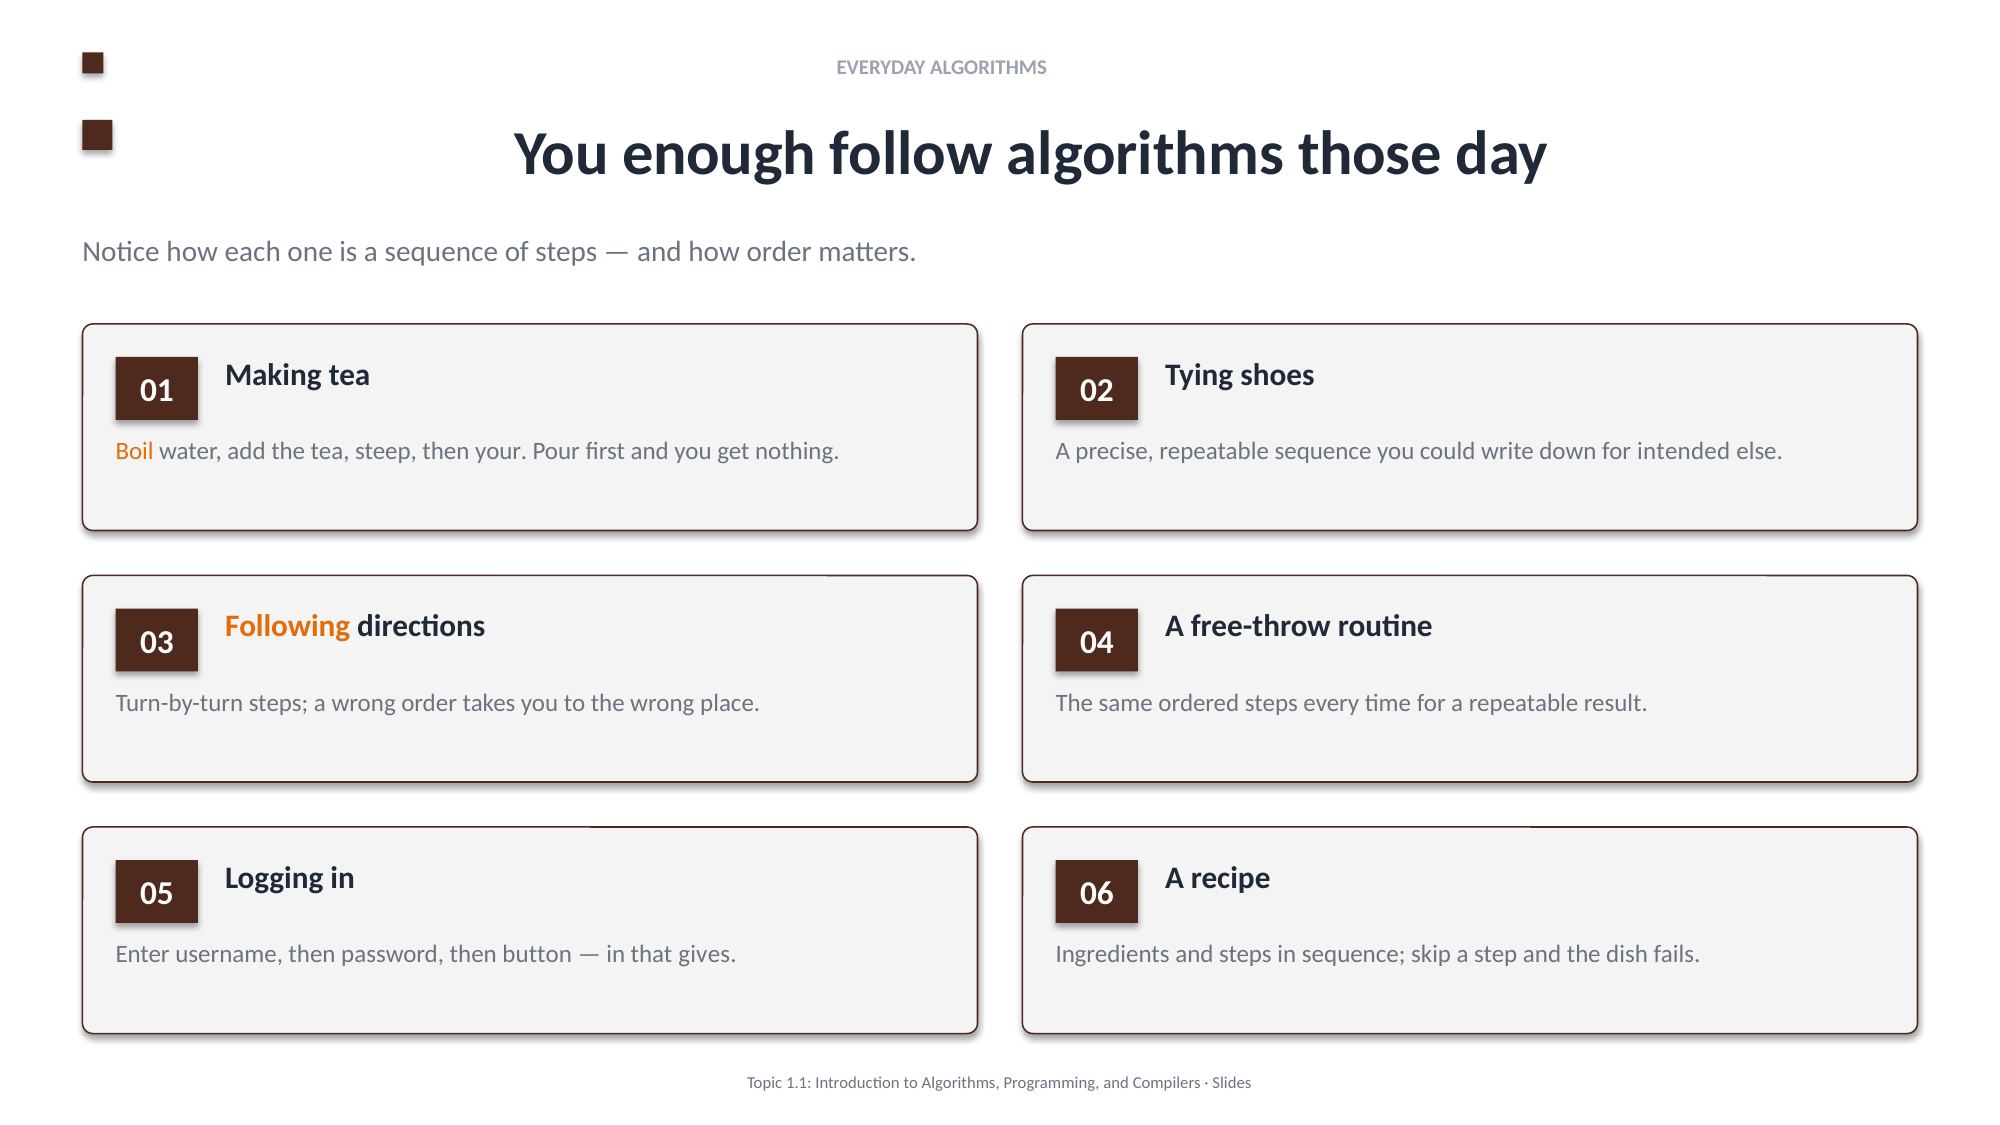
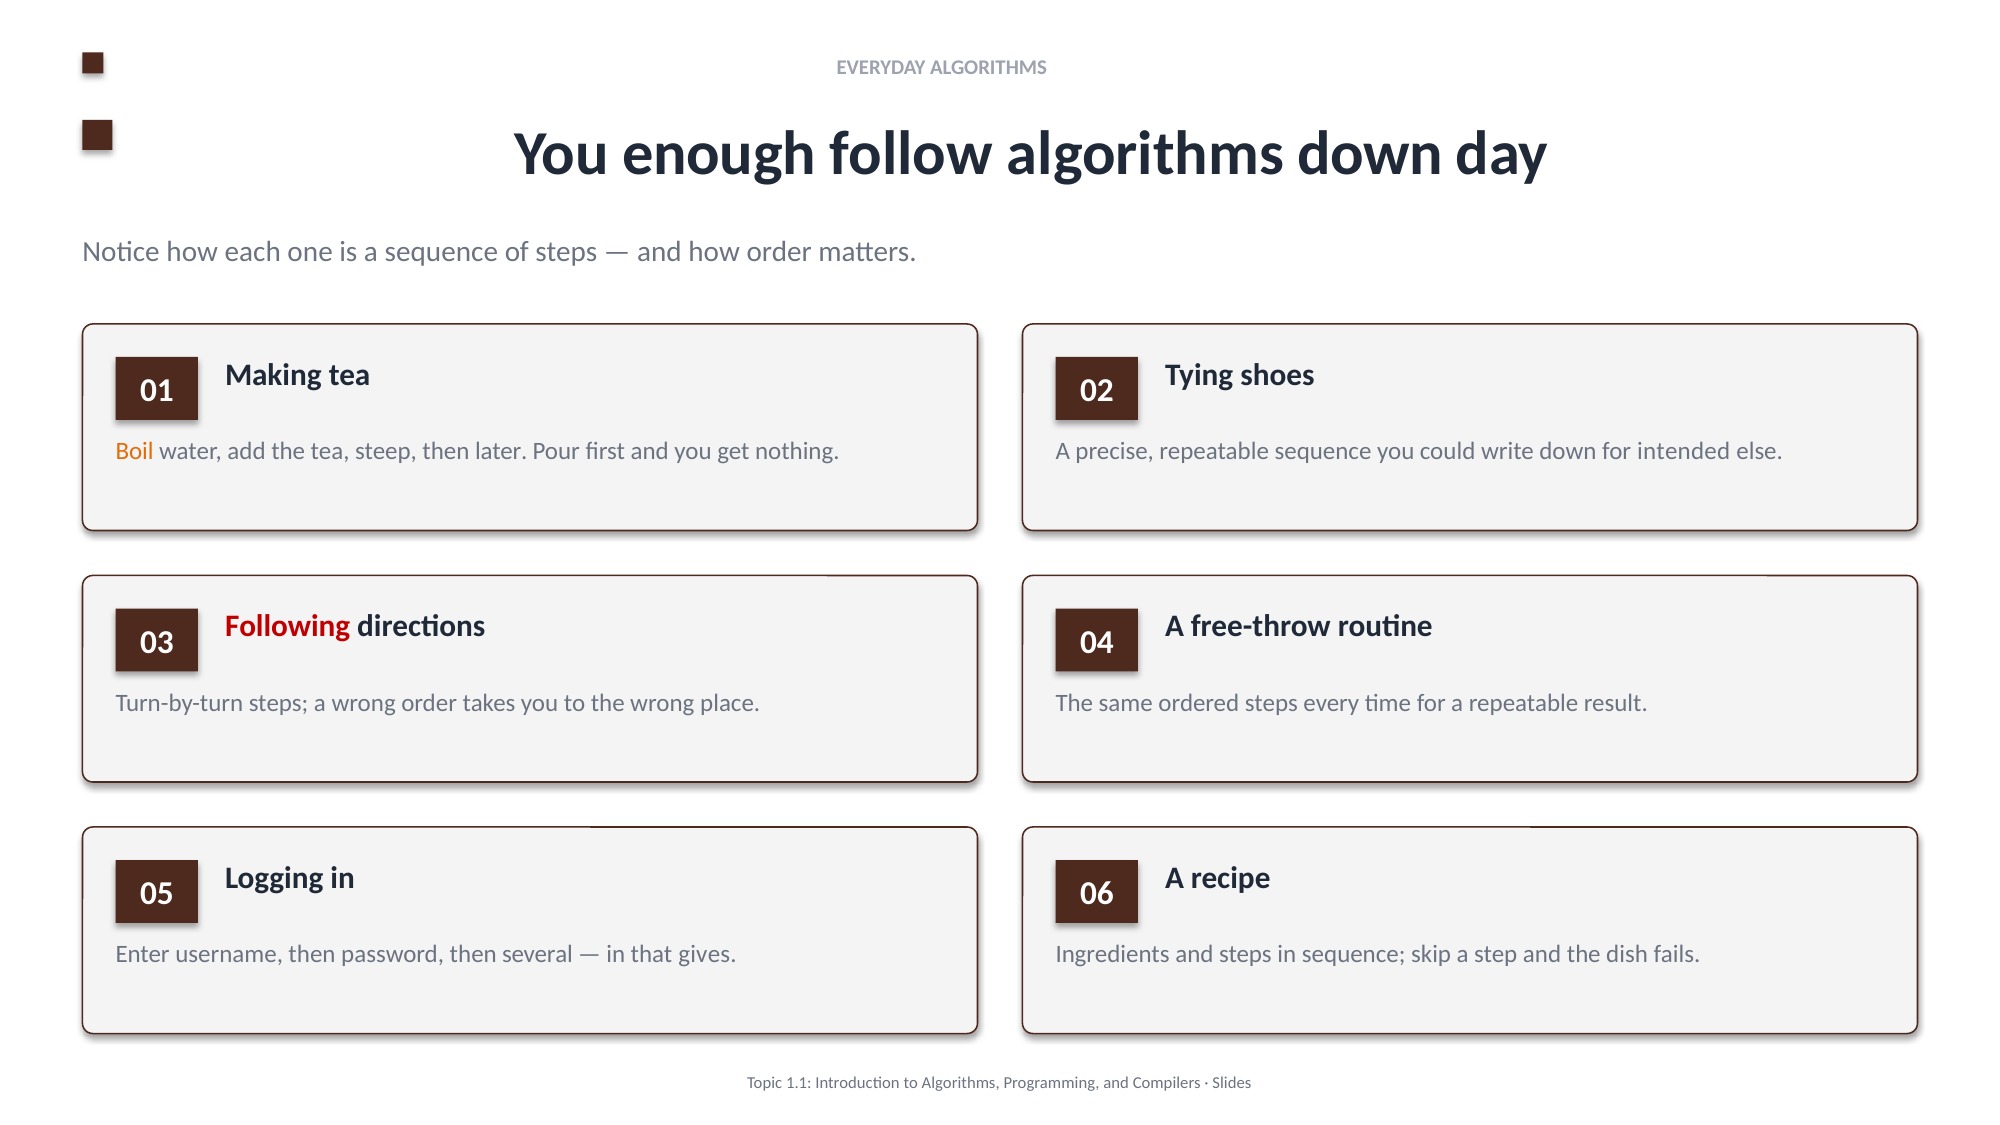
algorithms those: those -> down
your: your -> later
Following colour: orange -> red
button: button -> several
